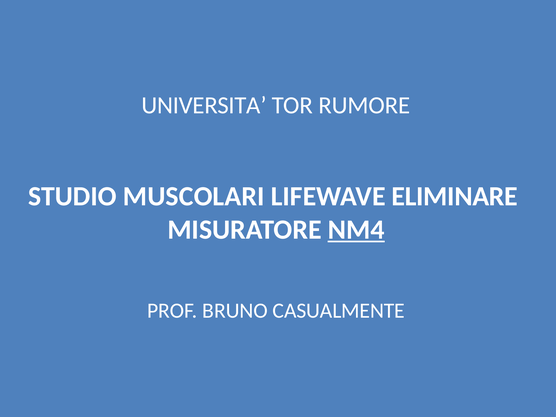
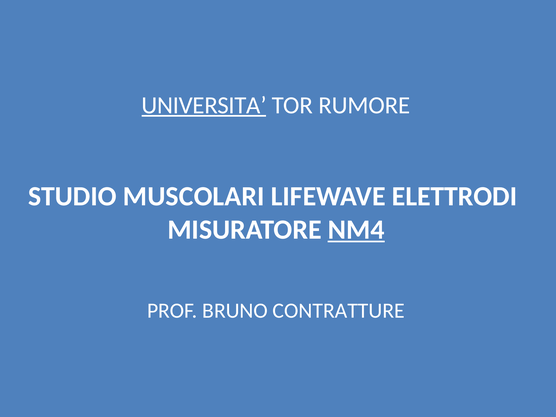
UNIVERSITA underline: none -> present
ELIMINARE: ELIMINARE -> ELETTRODI
CASUALMENTE: CASUALMENTE -> CONTRATTURE
